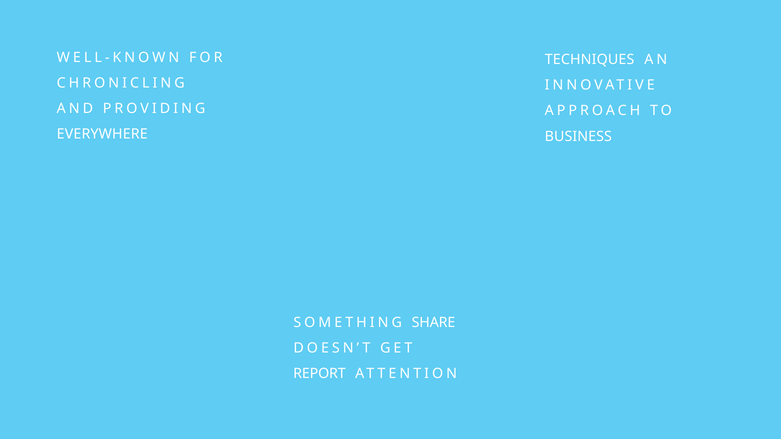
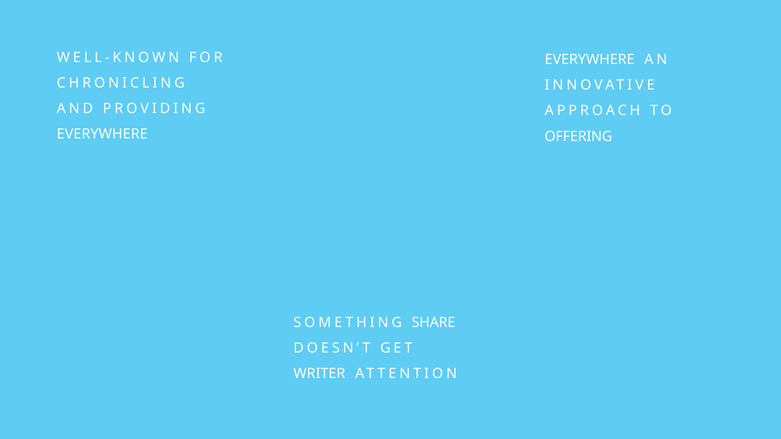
TECHNIQUES at (590, 60): TECHNIQUES -> EVERYWHERE
BUSINESS: BUSINESS -> OFFERING
REPORT: REPORT -> WRITER
